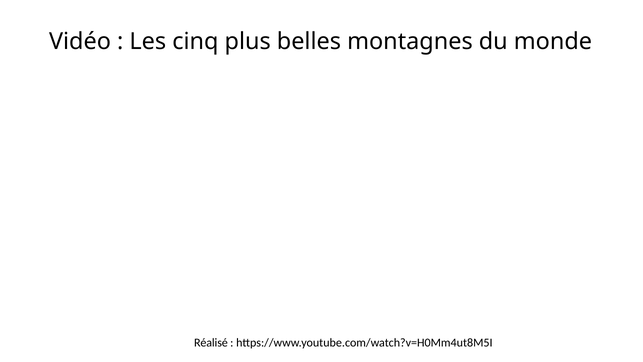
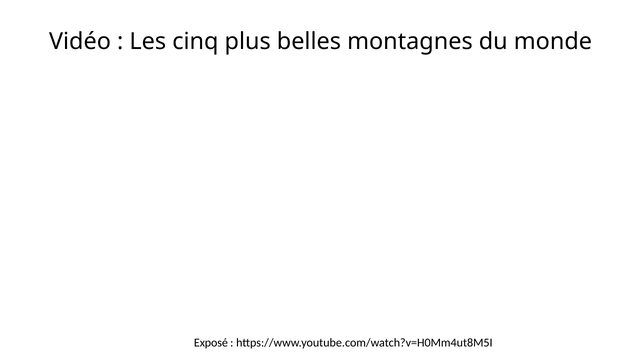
Réalisé: Réalisé -> Exposé
